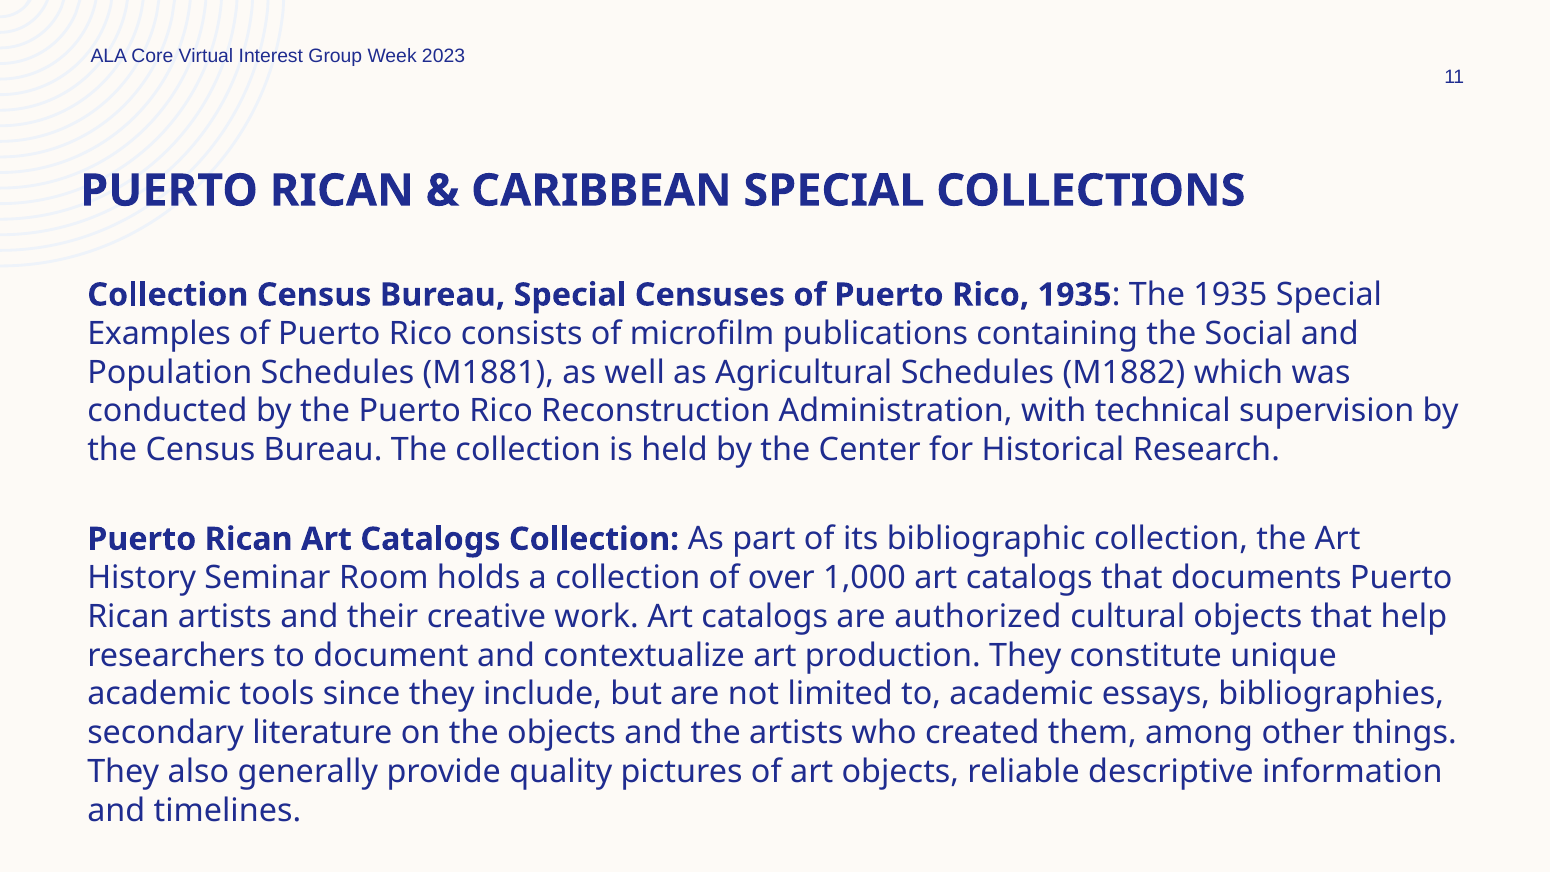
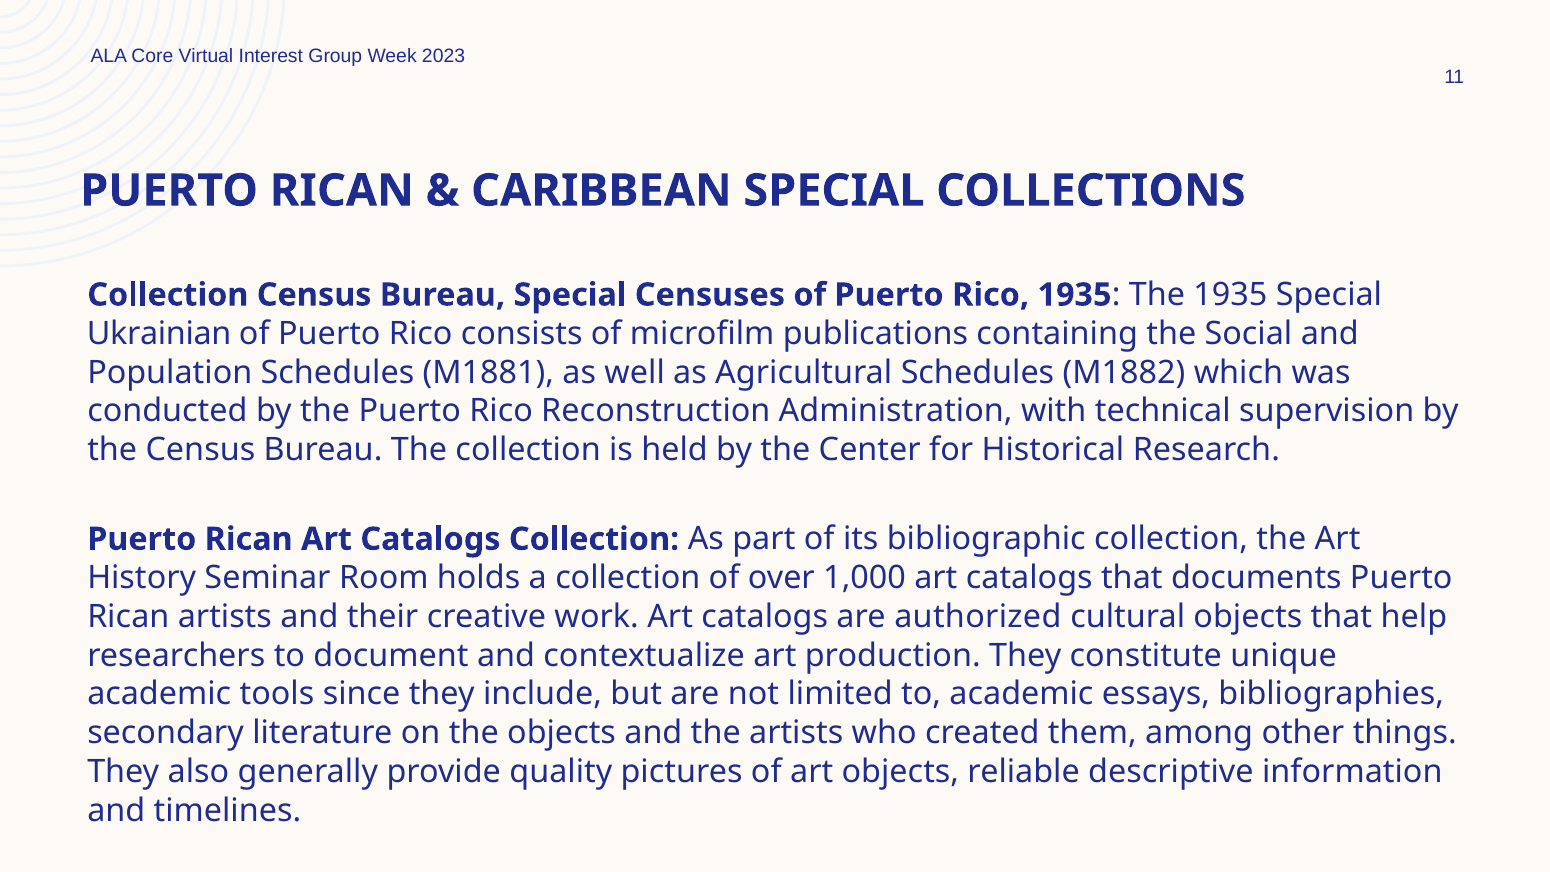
Examples: Examples -> Ukrainian
